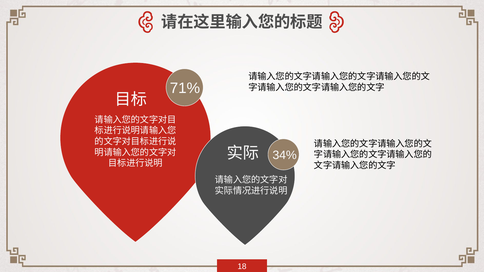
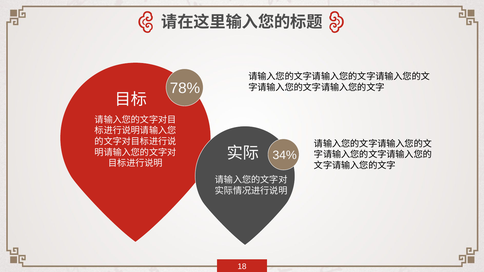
71%: 71% -> 78%
